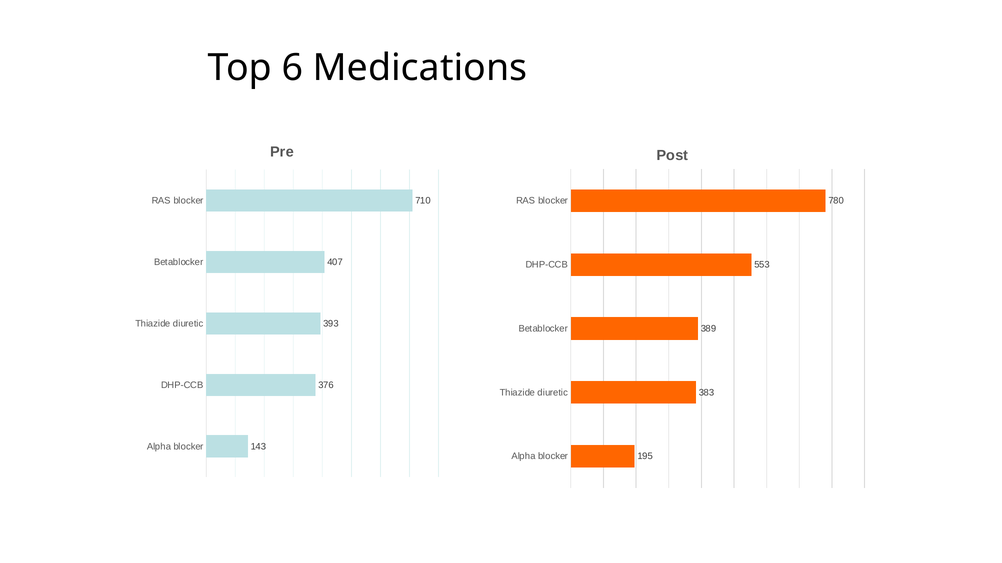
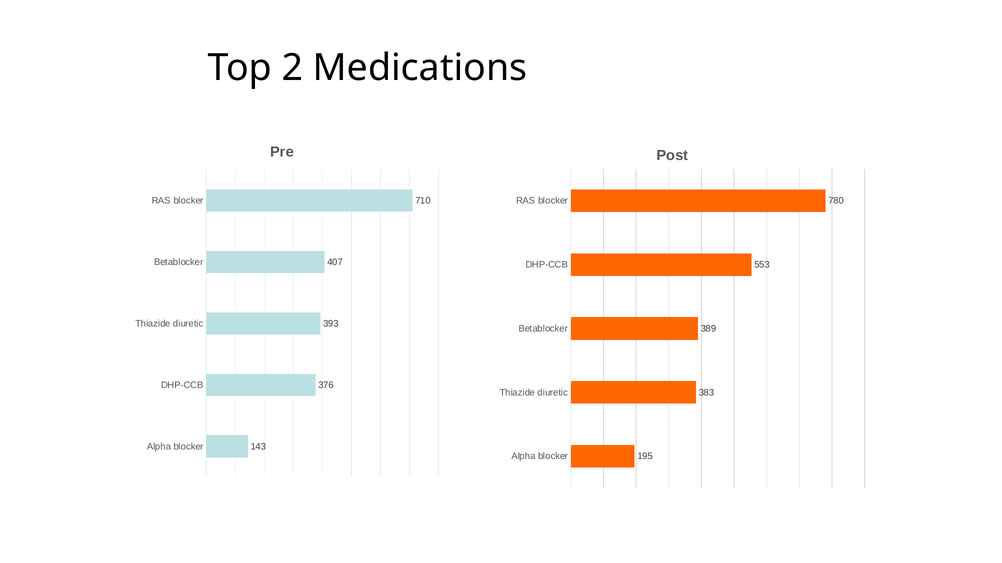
6: 6 -> 2
